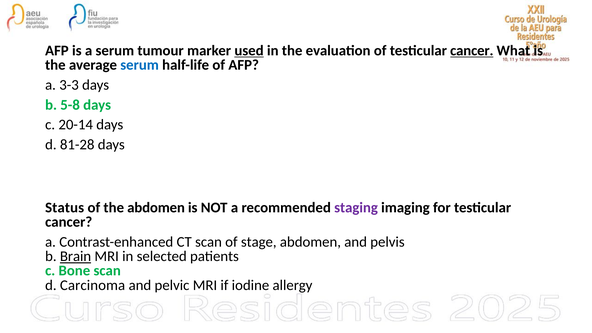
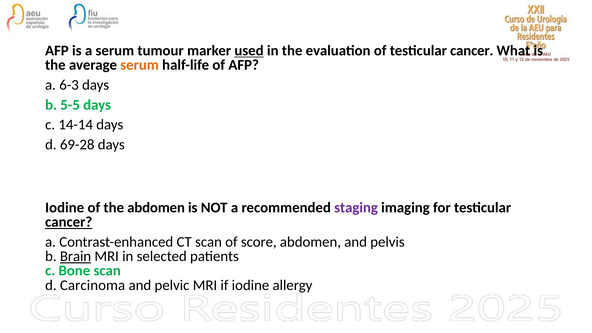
cancer at (472, 51) underline: present -> none
serum at (140, 65) colour: blue -> orange
3-3: 3-3 -> 6-3
5-8: 5-8 -> 5-5
20-14: 20-14 -> 14-14
81-28: 81-28 -> 69-28
Status at (65, 208): Status -> Iodine
cancer at (69, 222) underline: none -> present
stage: stage -> score
